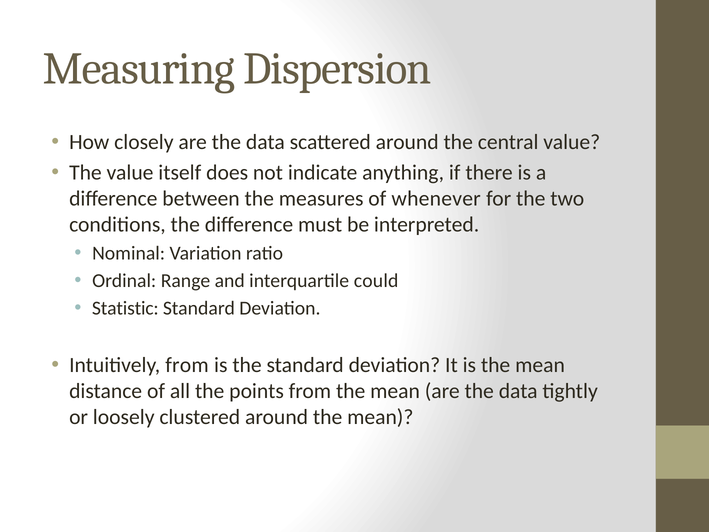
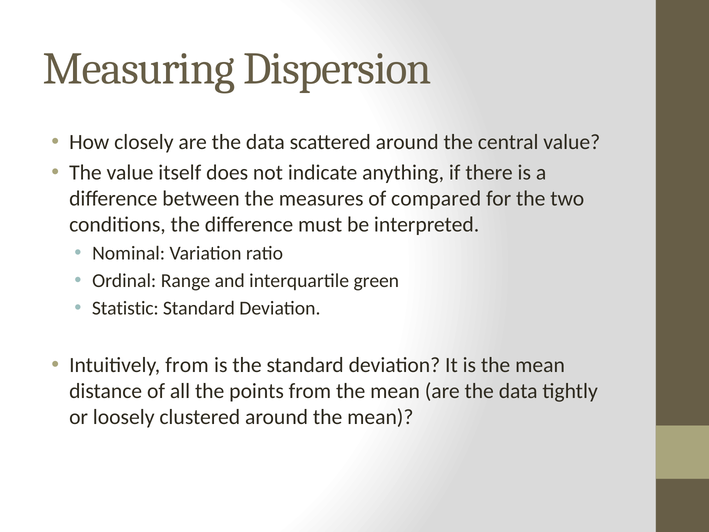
whenever: whenever -> compared
could: could -> green
